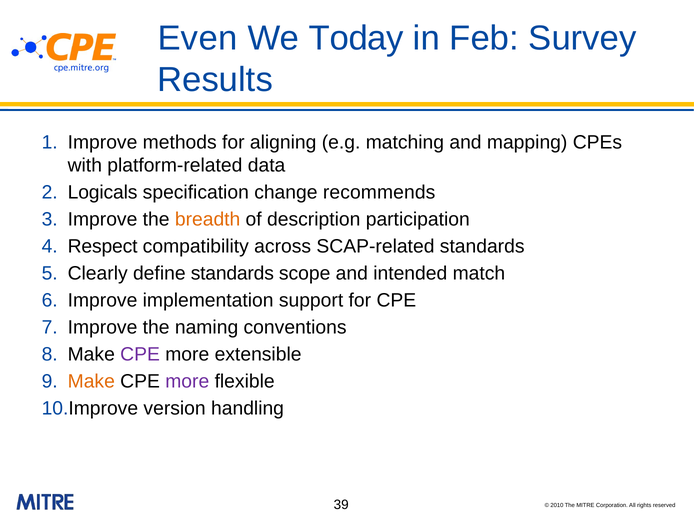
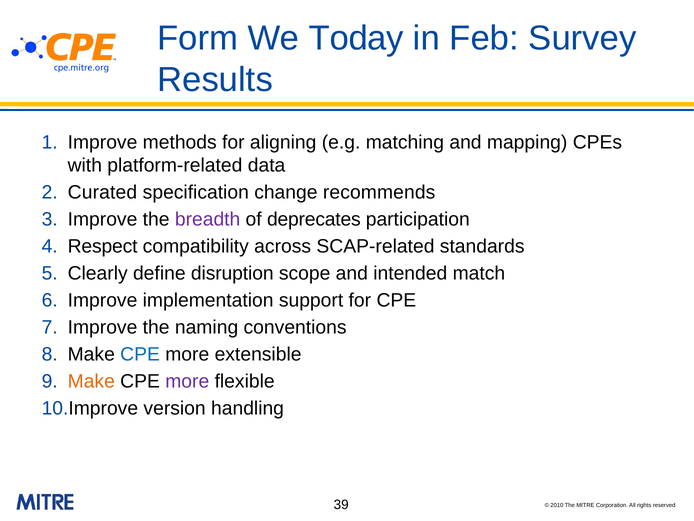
Even: Even -> Form
Logicals: Logicals -> Curated
breadth colour: orange -> purple
description: description -> deprecates
define standards: standards -> disruption
CPE at (140, 354) colour: purple -> blue
